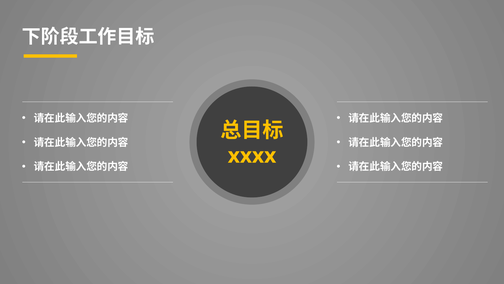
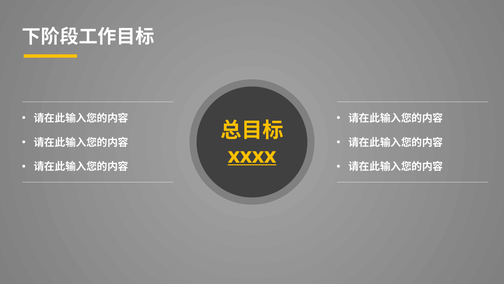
xxxx underline: none -> present
